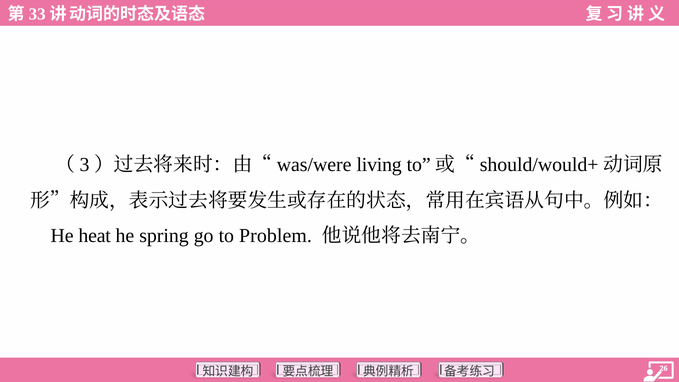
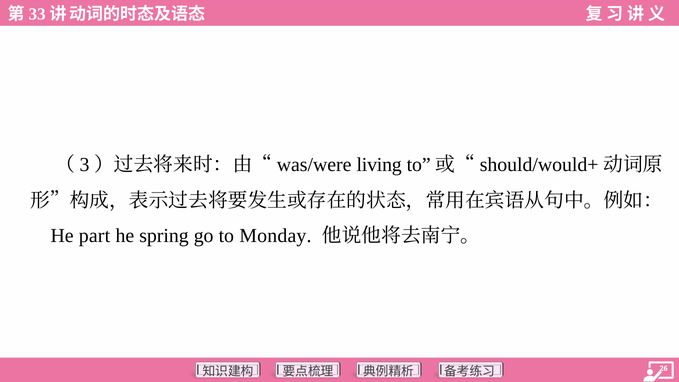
heat: heat -> part
Problem: Problem -> Monday
